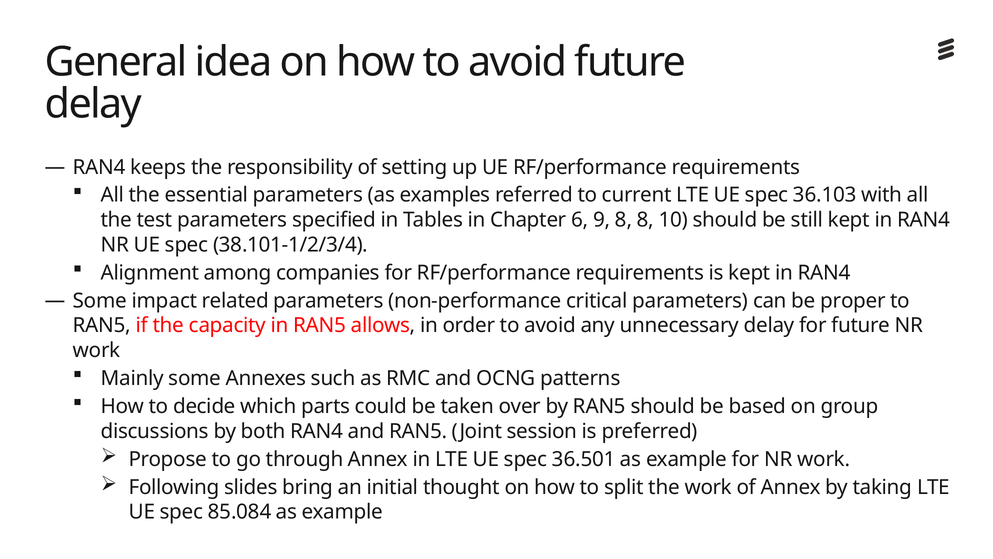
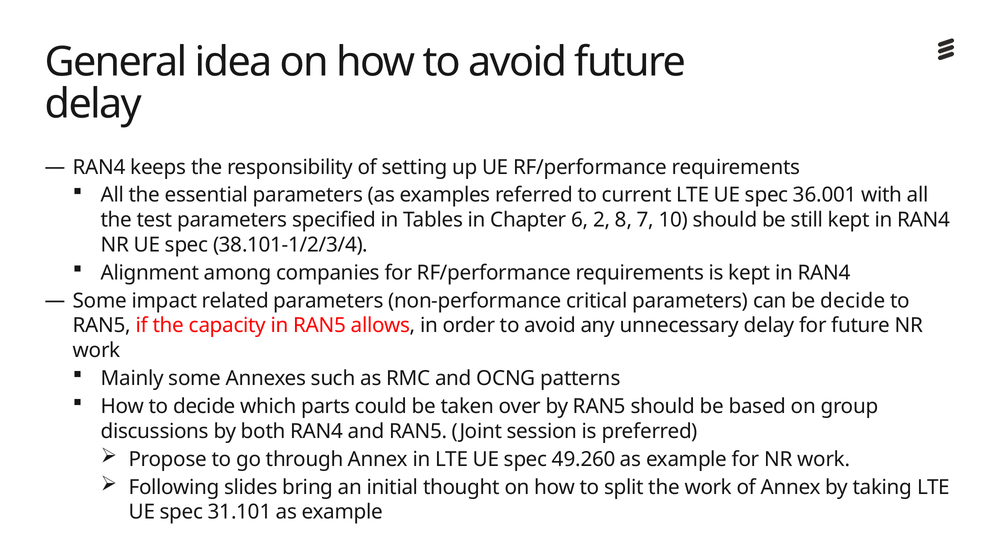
36.103: 36.103 -> 36.001
9: 9 -> 2
8 8: 8 -> 7
be proper: proper -> decide
36.501: 36.501 -> 49.260
85.084: 85.084 -> 31.101
